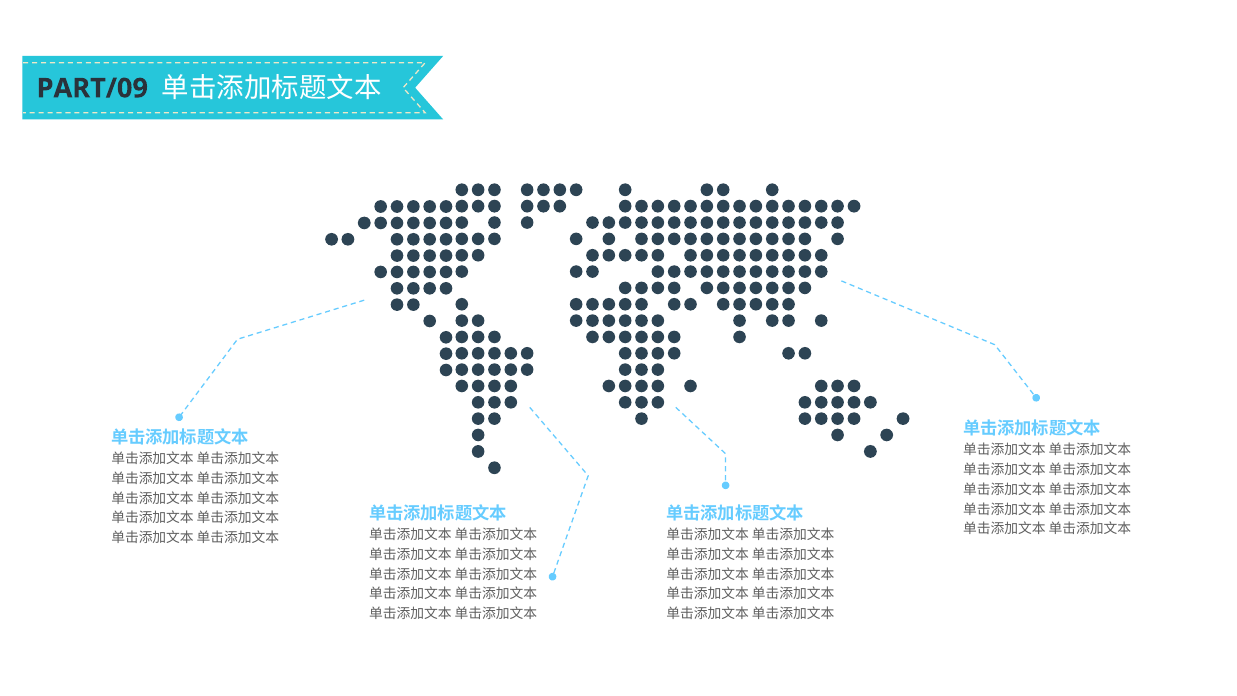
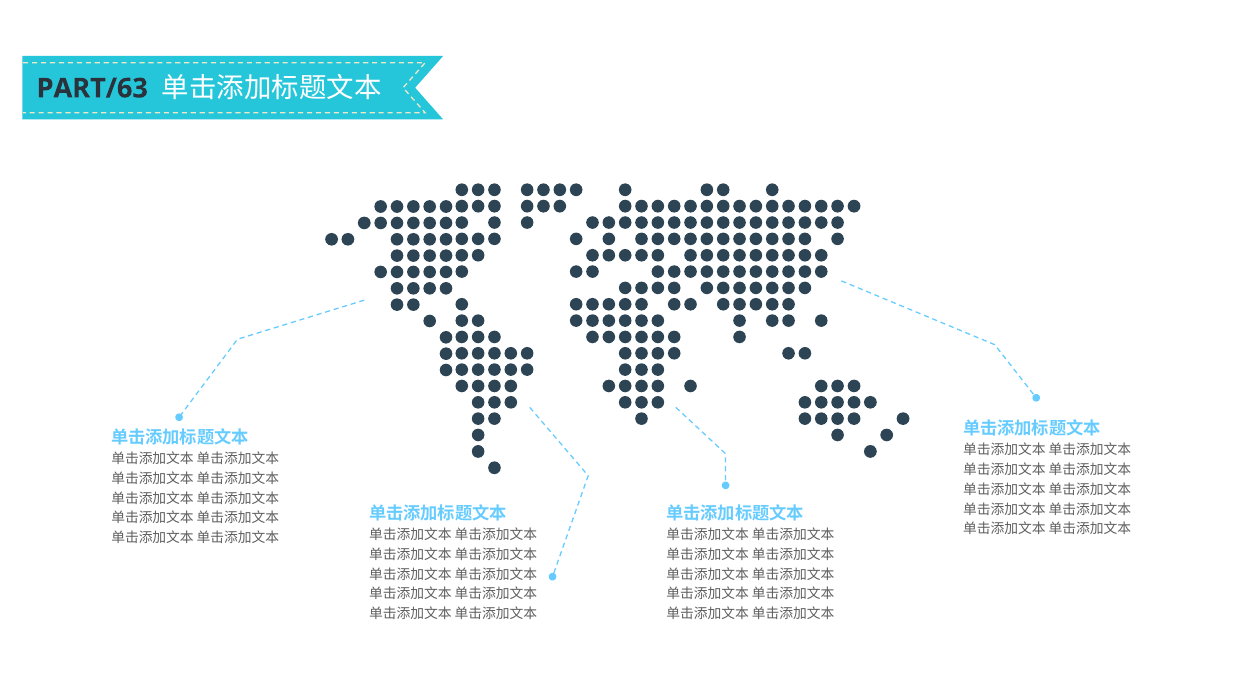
PART/09: PART/09 -> PART/63
